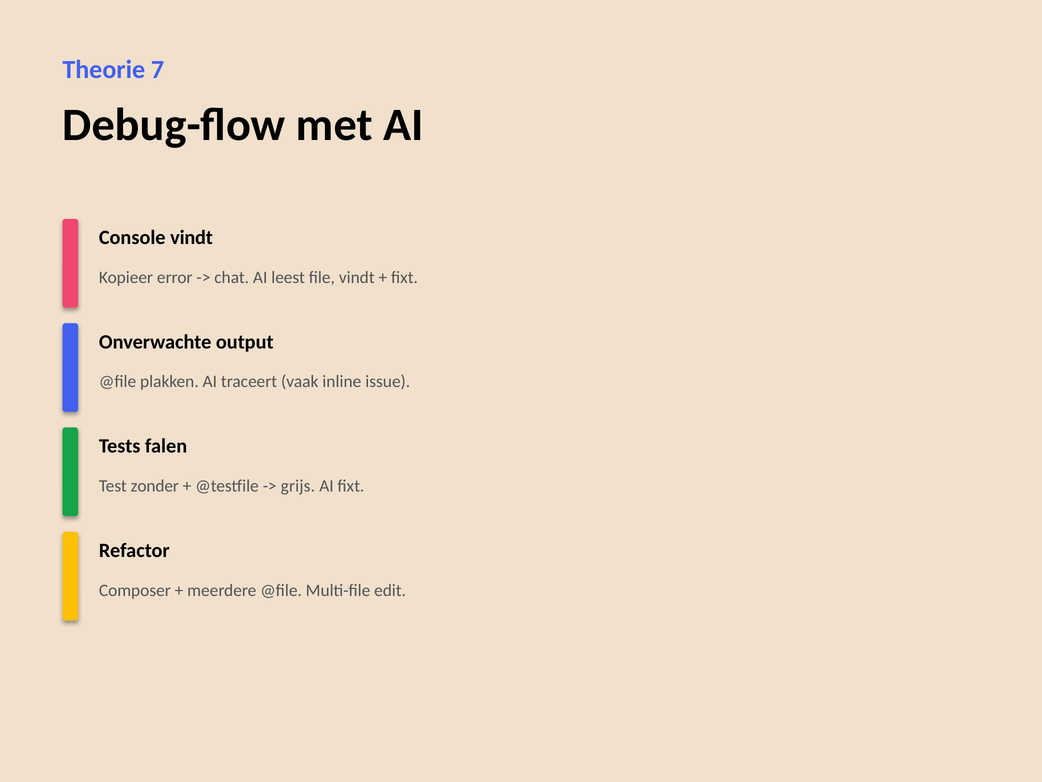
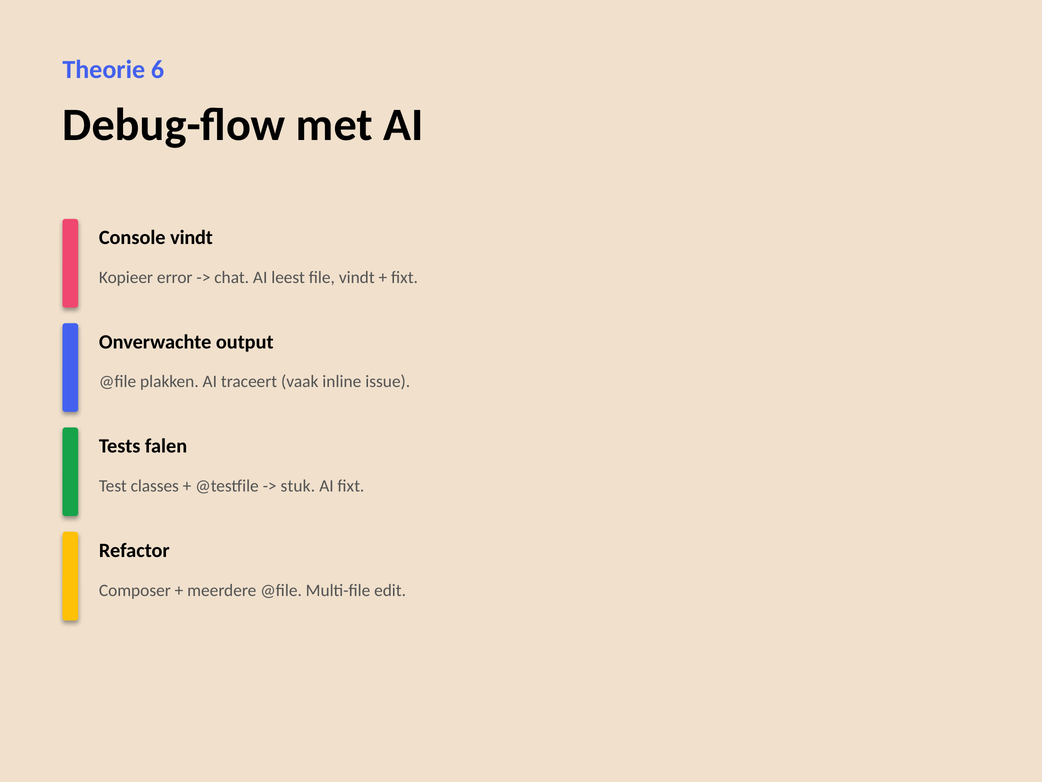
7: 7 -> 6
zonder: zonder -> classes
grijs: grijs -> stuk
